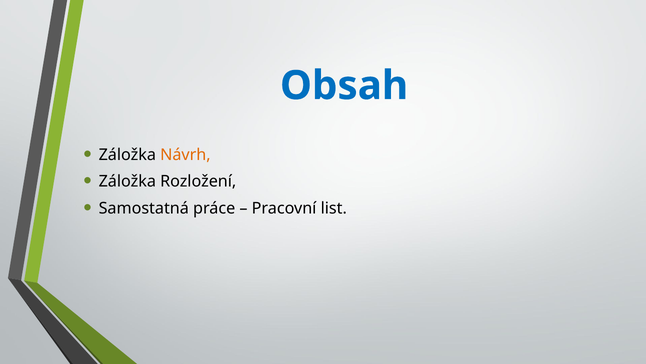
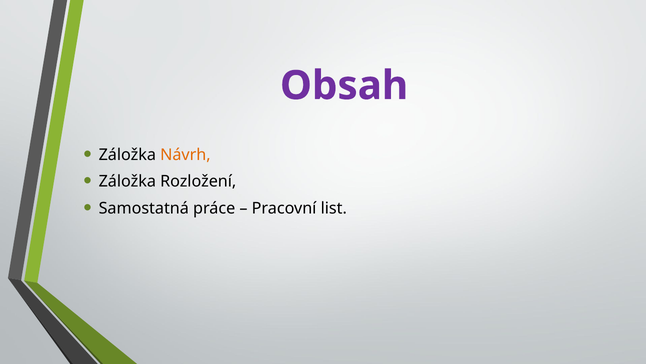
Obsah colour: blue -> purple
